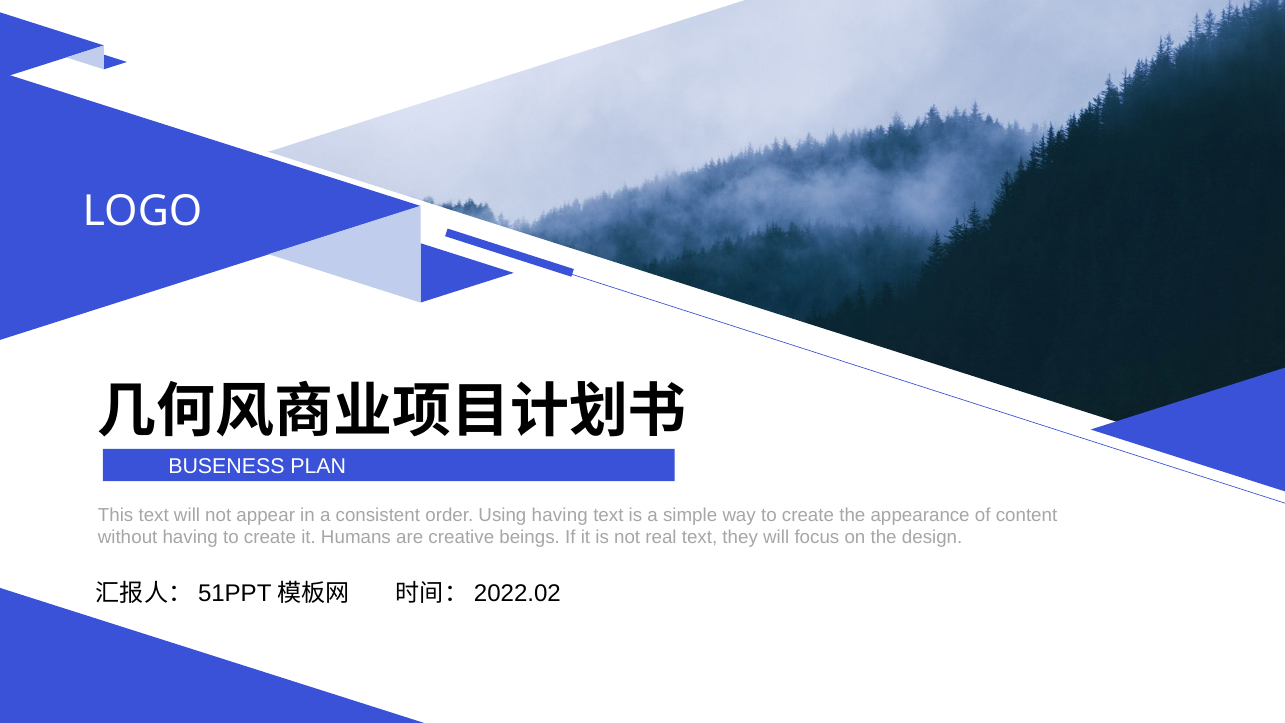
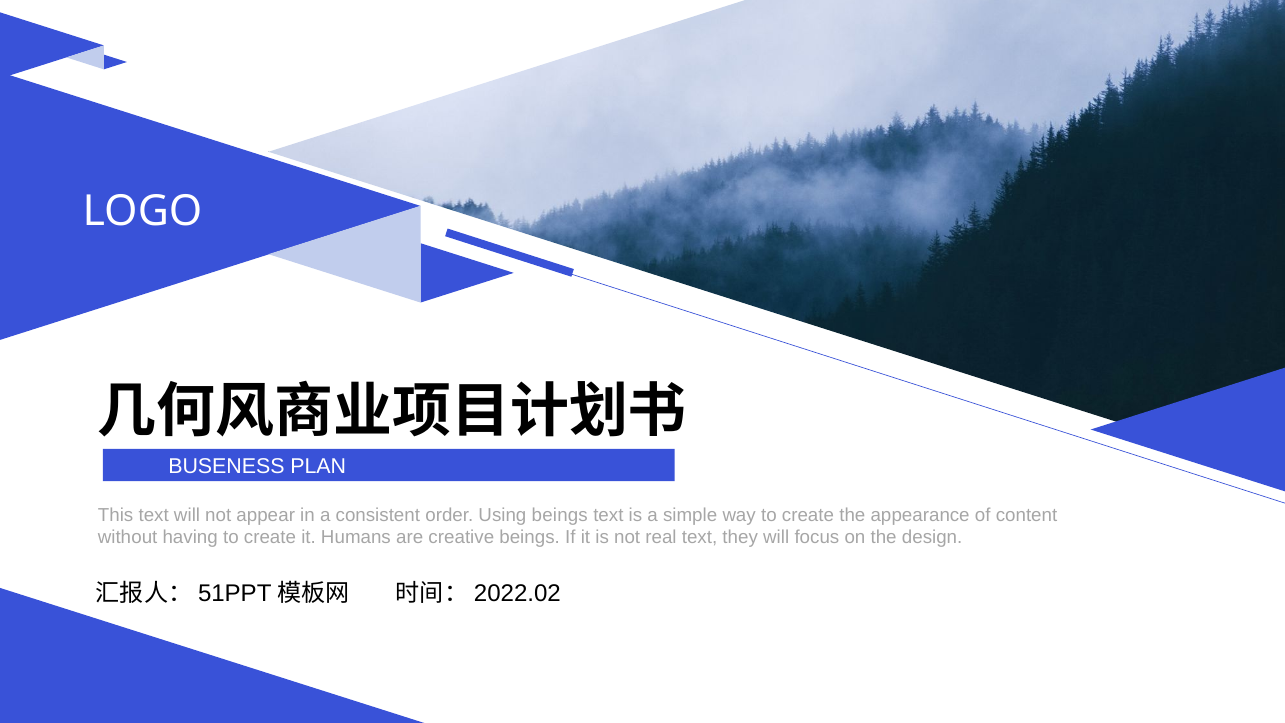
Using having: having -> beings
